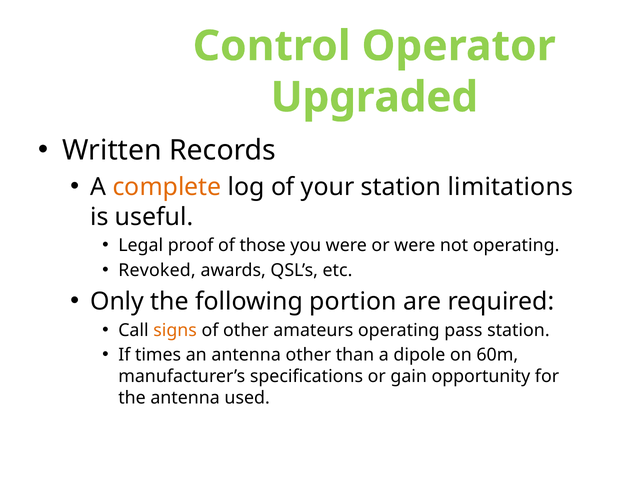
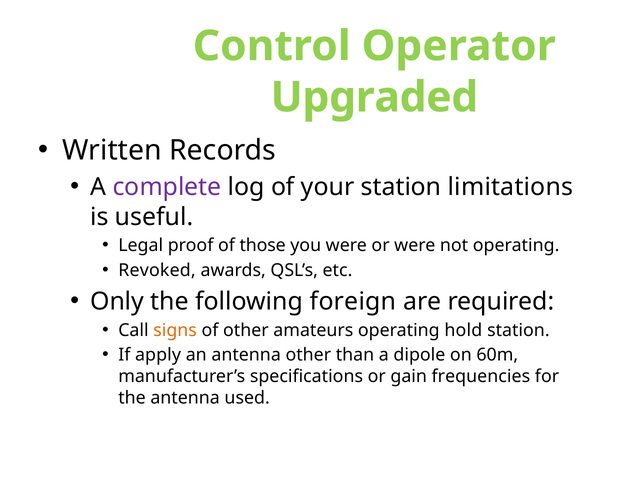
complete colour: orange -> purple
portion: portion -> foreign
pass: pass -> hold
times: times -> apply
opportunity: opportunity -> frequencies
